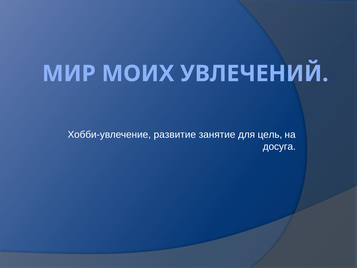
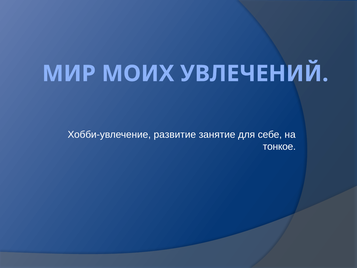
цель: цель -> себе
досуга: досуга -> тонкое
